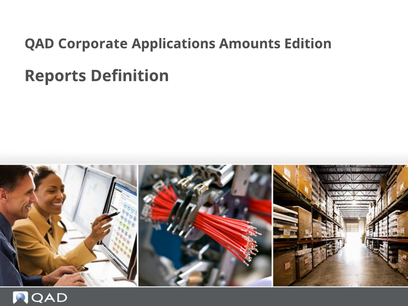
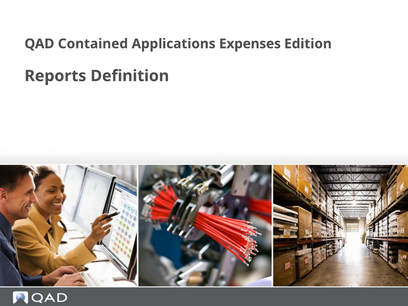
Corporate: Corporate -> Contained
Amounts: Amounts -> Expenses
